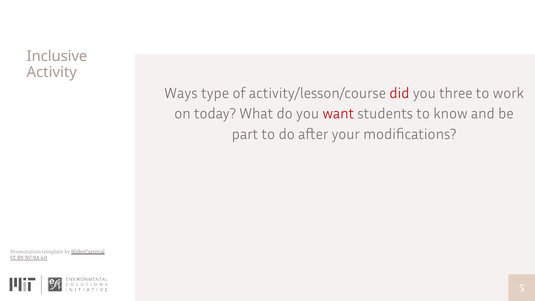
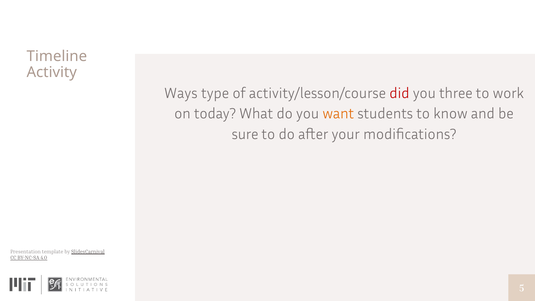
Inclusive: Inclusive -> Timeline
want colour: red -> orange
part: part -> sure
